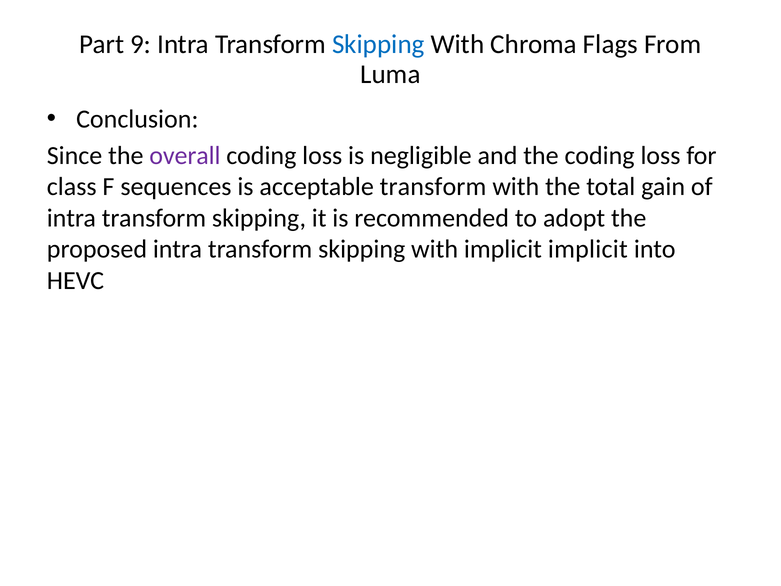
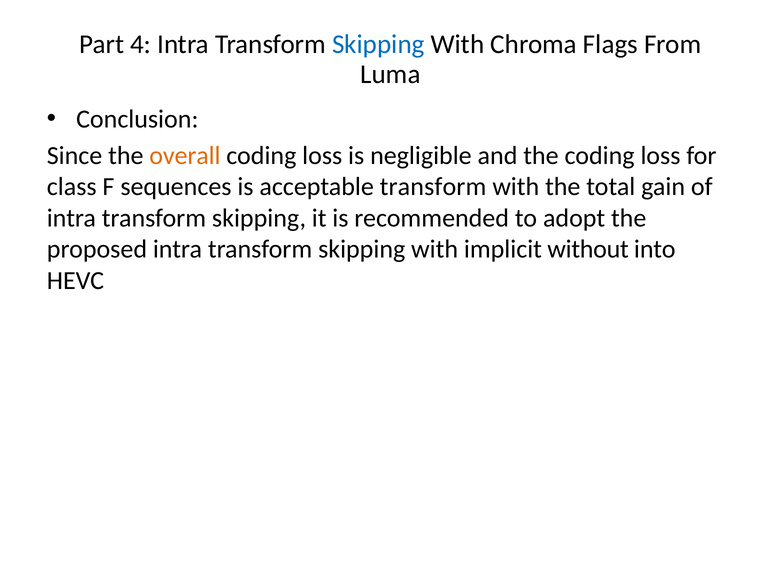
9: 9 -> 4
overall colour: purple -> orange
implicit implicit: implicit -> without
